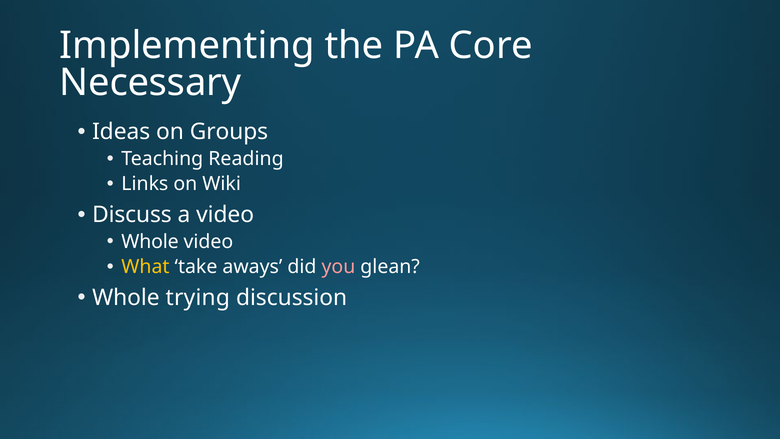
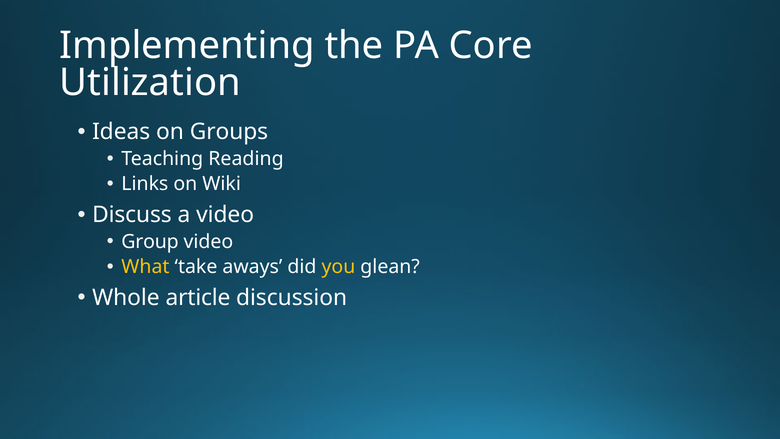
Necessary: Necessary -> Utilization
Whole at (150, 242): Whole -> Group
you colour: pink -> yellow
trying: trying -> article
